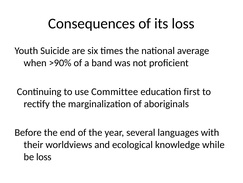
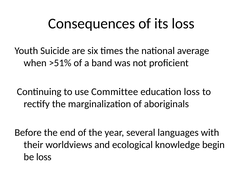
>90%: >90% -> >51%
education first: first -> loss
while: while -> begin
